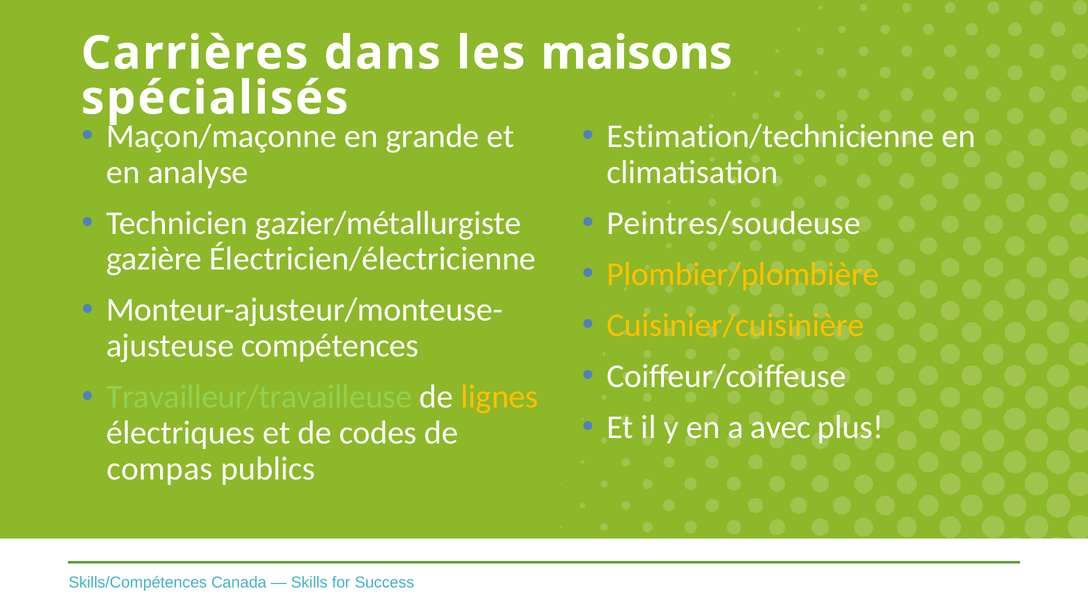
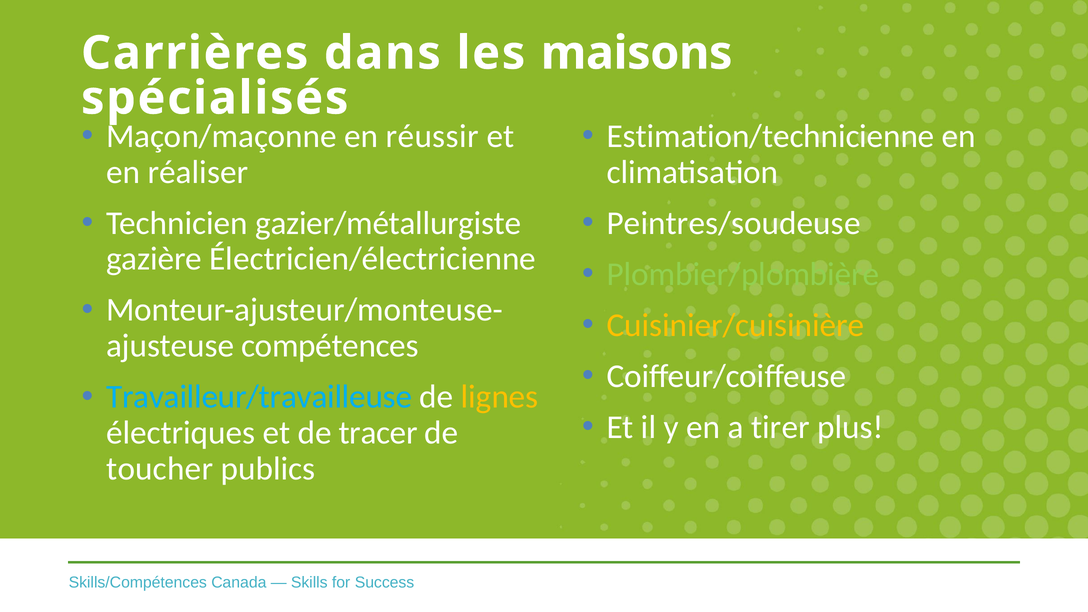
grande: grande -> réussir
analyse: analyse -> réaliser
Plombier/plombière colour: yellow -> light green
Travailleur/travailleuse colour: light green -> light blue
avec: avec -> tirer
codes: codes -> tracer
compas: compas -> toucher
